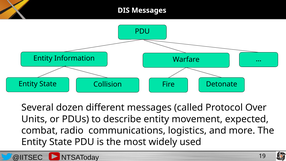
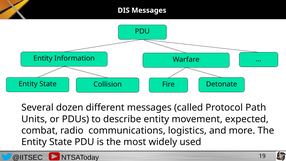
Over: Over -> Path
